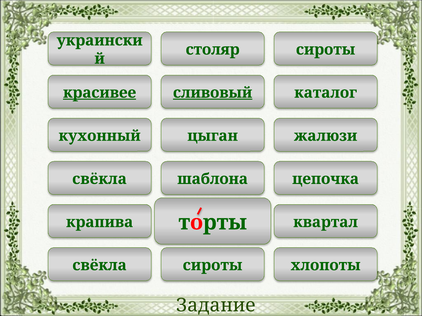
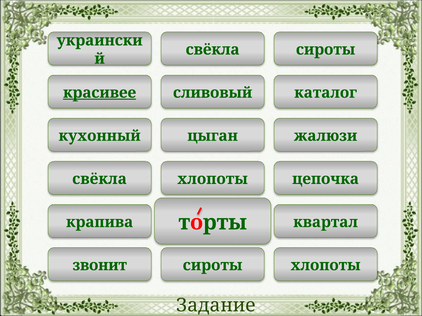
столяр at (213, 50): столяр -> свёкла
сливовый underline: present -> none
шаблона at (213, 179): шаблона -> хлопоты
свёкла at (100, 266): свёкла -> звонит
